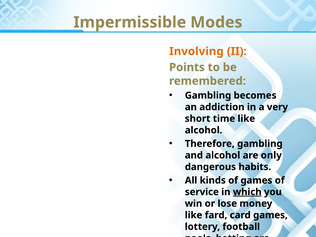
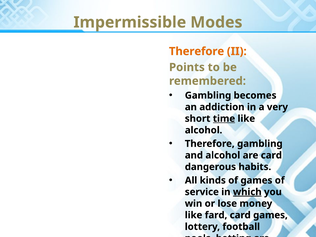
Involving at (196, 51): Involving -> Therefore
time underline: none -> present
are only: only -> card
